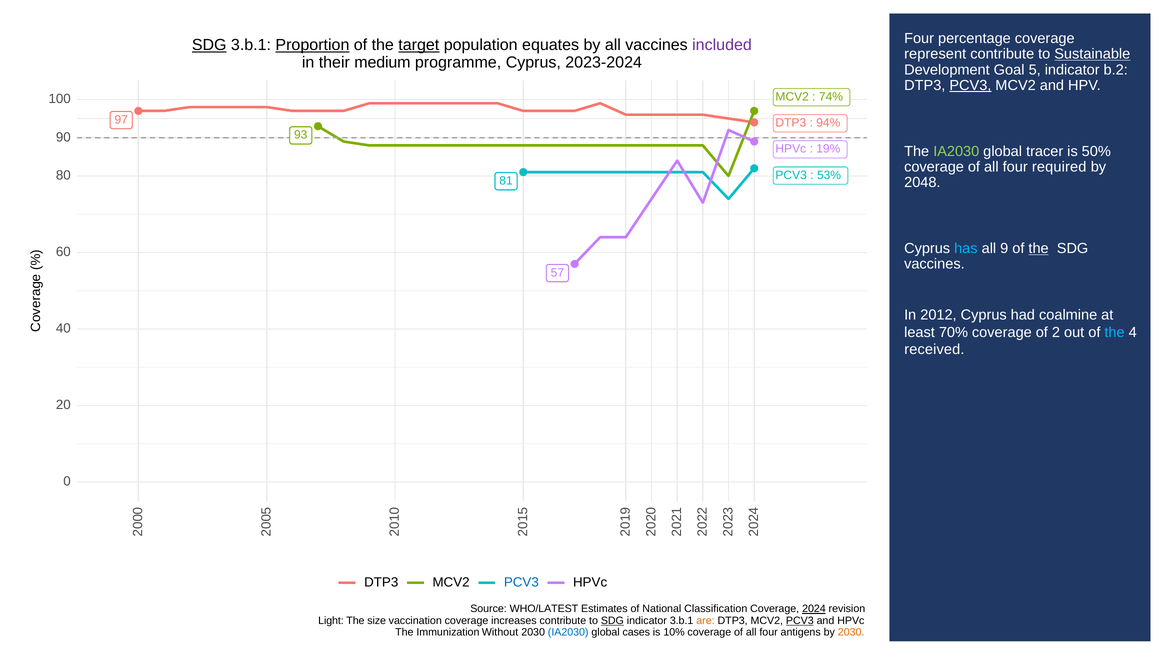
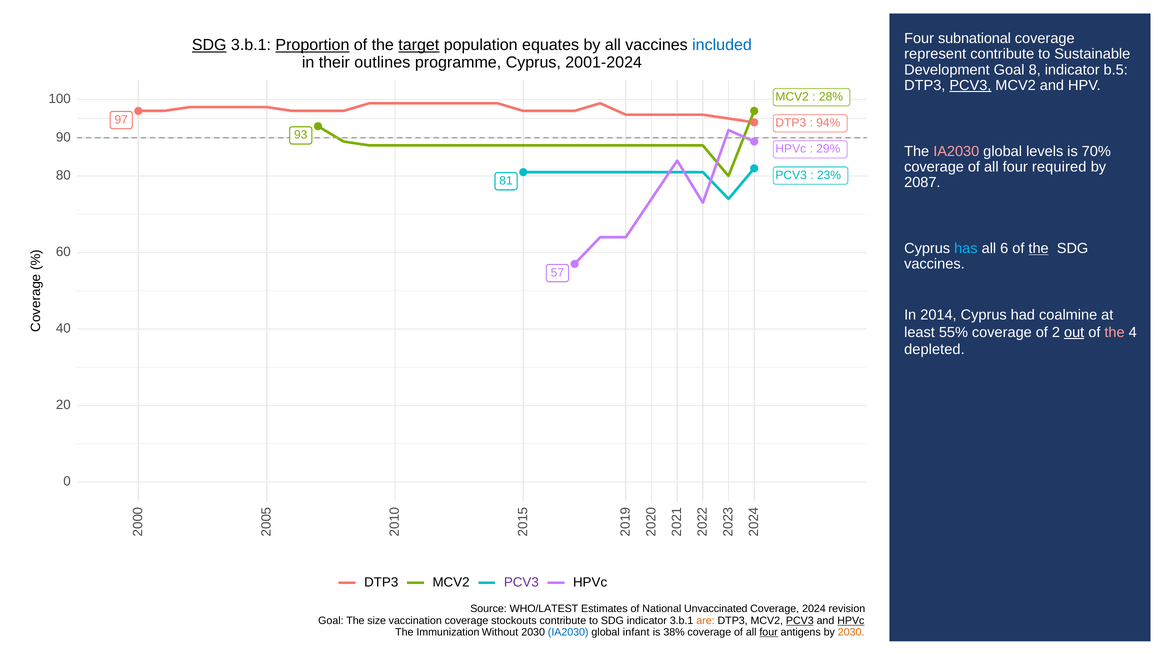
percentage: percentage -> subnational
included colour: purple -> blue
Sustainable underline: present -> none
medium: medium -> outlines
2023-2024: 2023-2024 -> 2001-2024
Goal 5: 5 -> 8
b.2: b.2 -> b.5
74%: 74% -> 28%
19%: 19% -> 29%
IA2030 at (956, 151) colour: light green -> pink
tracer: tracer -> levels
50%: 50% -> 70%
53%: 53% -> 23%
2048: 2048 -> 2087
all 9: 9 -> 6
2012: 2012 -> 2014
70%: 70% -> 55%
out underline: none -> present
the at (1115, 332) colour: light blue -> pink
received: received -> depleted
PCV3 at (521, 583) colour: blue -> purple
Classification: Classification -> Unvaccinated
2024 at (814, 609) underline: present -> none
Light at (331, 621): Light -> Goal
increases: increases -> stockouts
SDG at (612, 621) underline: present -> none
HPVc at (851, 621) underline: none -> present
cases: cases -> infant
10%: 10% -> 38%
four at (769, 632) underline: none -> present
